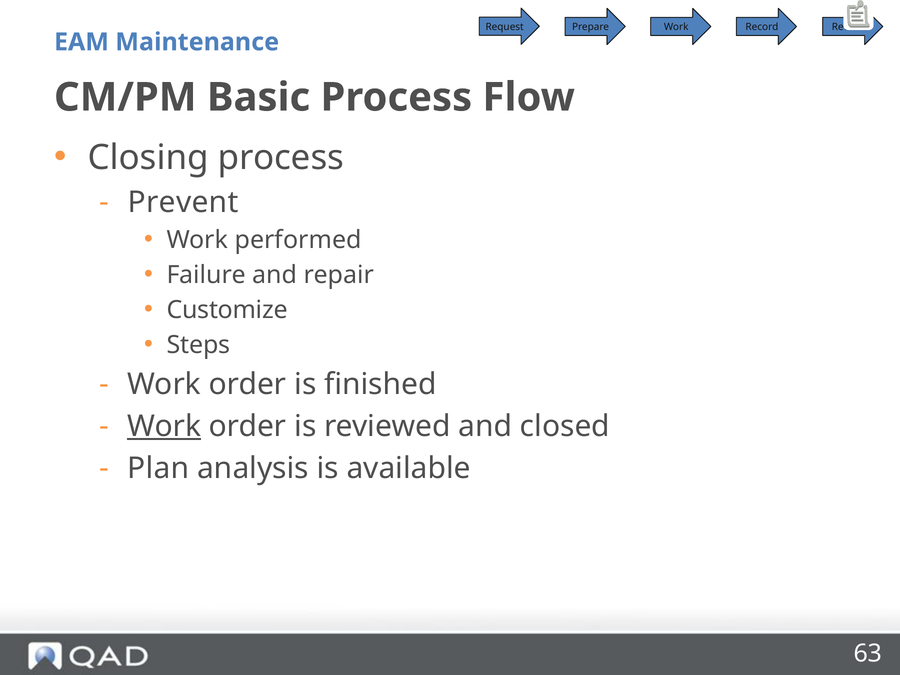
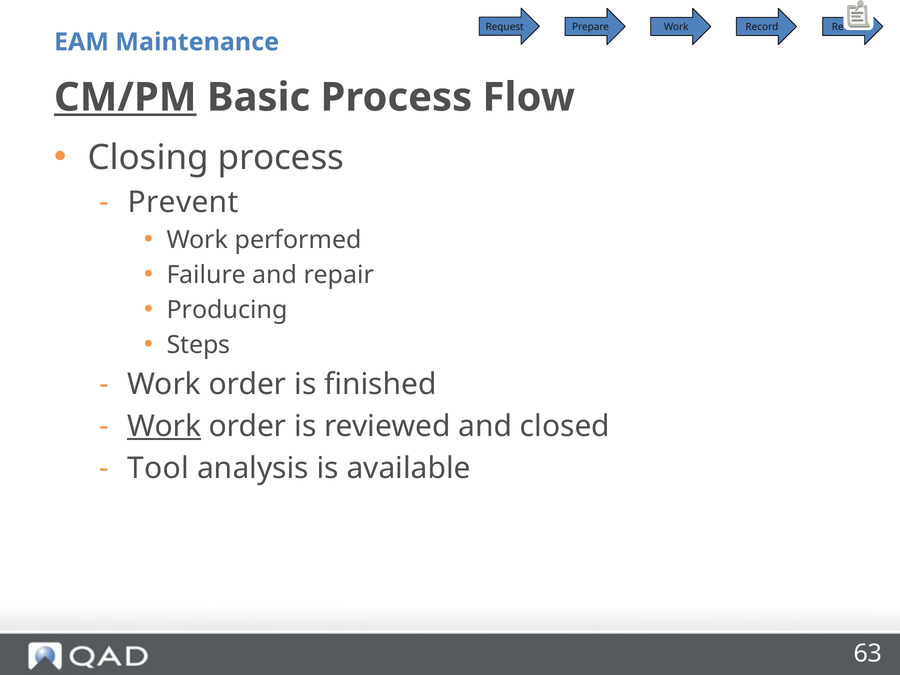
CM/PM underline: none -> present
Customize: Customize -> Producing
Plan: Plan -> Tool
